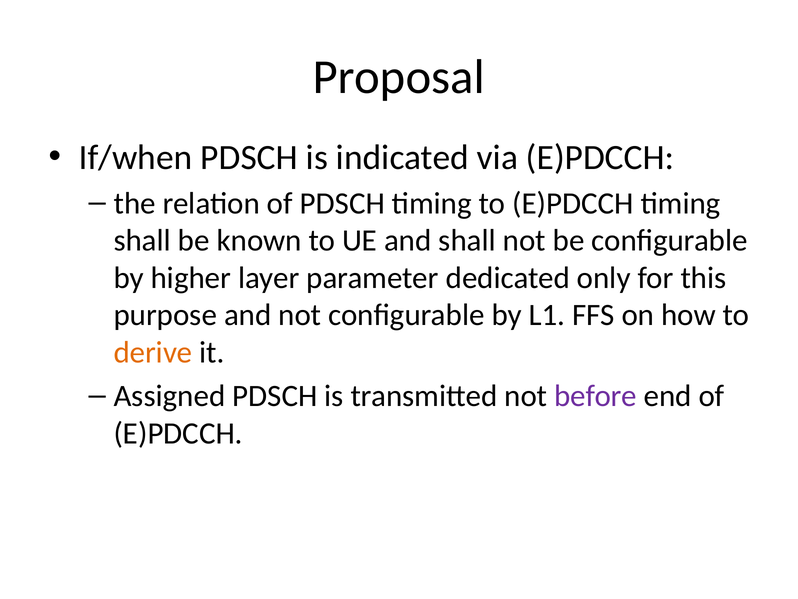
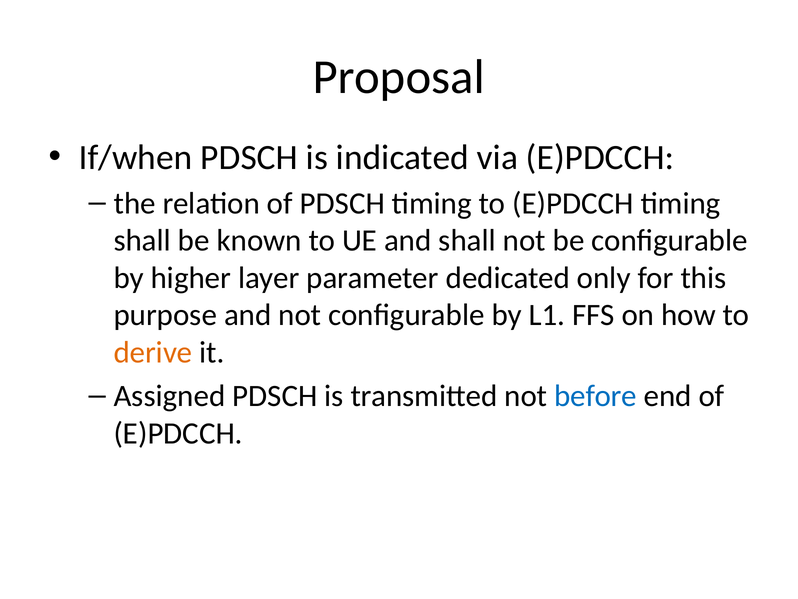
before colour: purple -> blue
